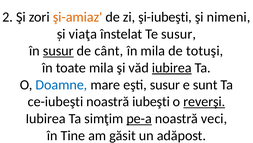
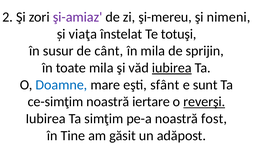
şi-amiaz colour: orange -> purple
şi-iubeşti: şi-iubeşti -> şi-mereu
Te susur: susur -> totuşi
susur at (58, 51) underline: present -> none
totuşi: totuşi -> sprijin
eşti susur: susur -> sfânt
ce-iubeşti: ce-iubeşti -> ce-simţim
iubeşti: iubeşti -> iertare
pe-a underline: present -> none
veci: veci -> fost
